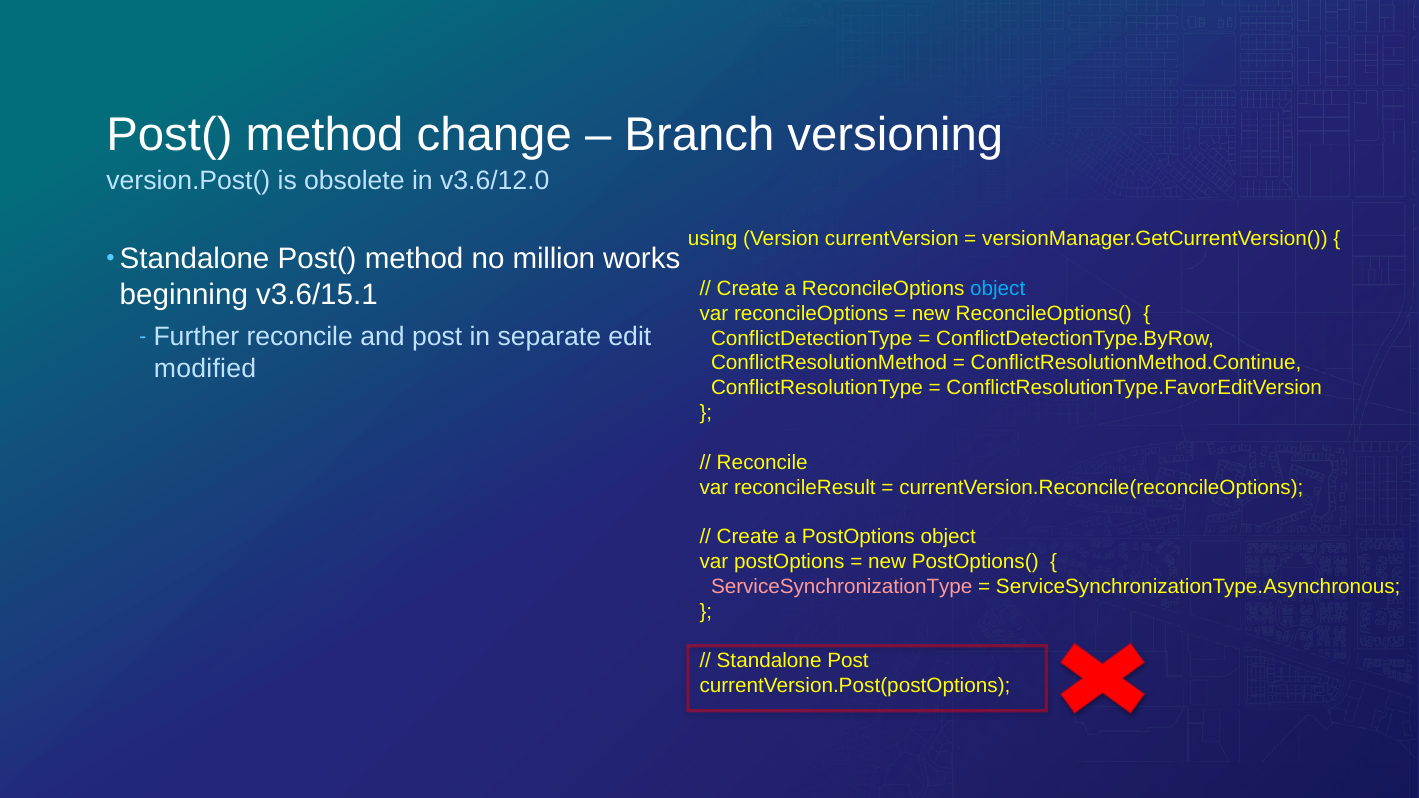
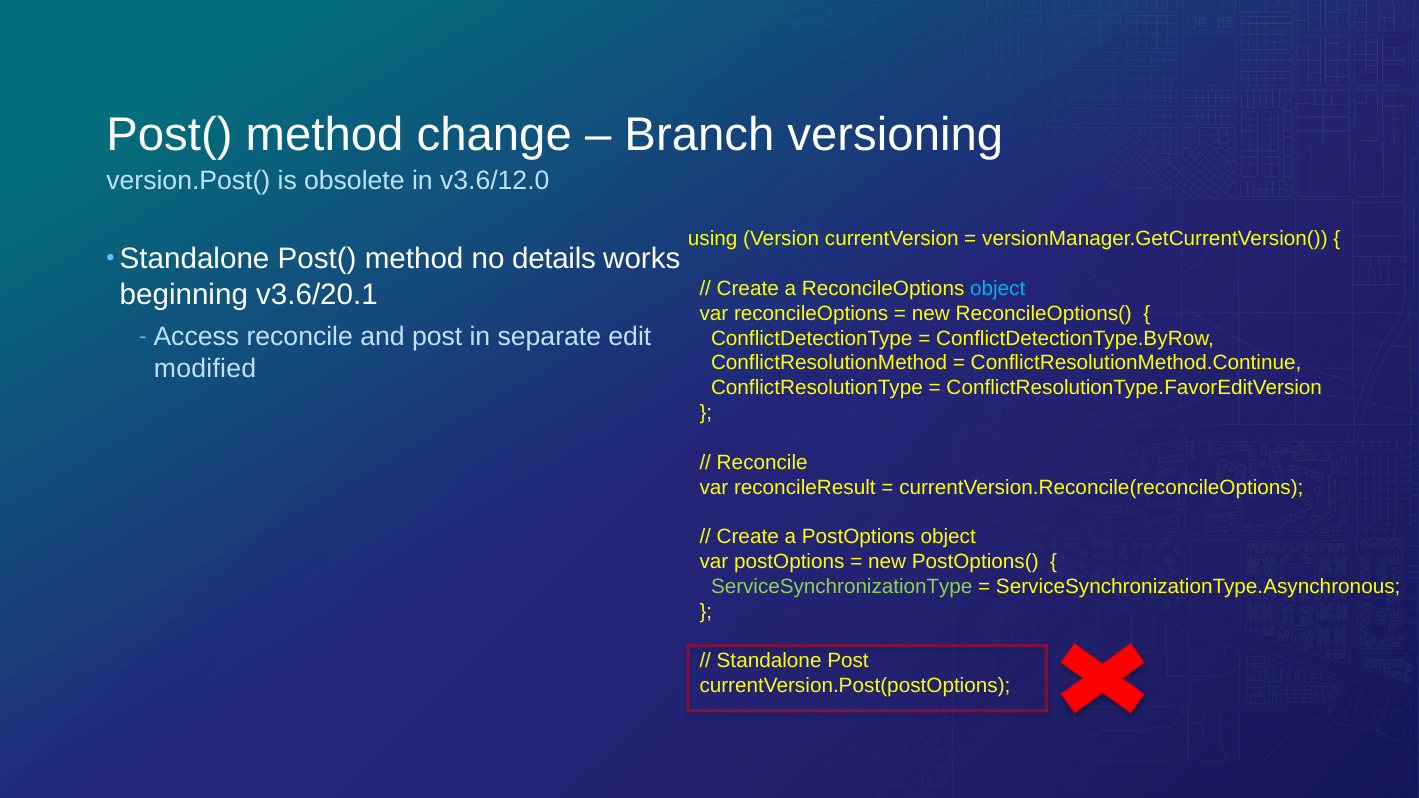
million: million -> details
v3.6/15.1: v3.6/15.1 -> v3.6/20.1
Further: Further -> Access
ServiceSynchronizationType colour: pink -> light green
